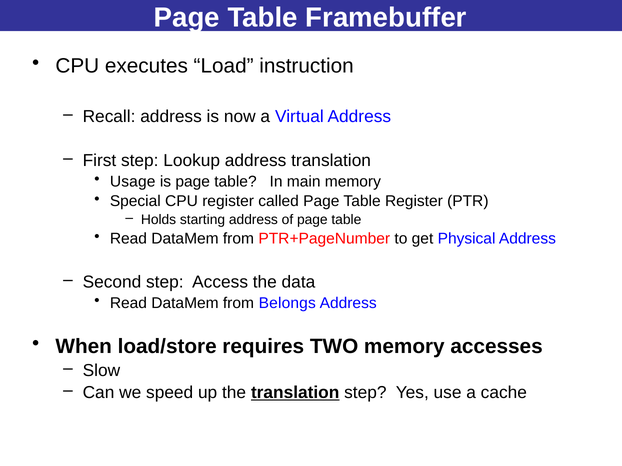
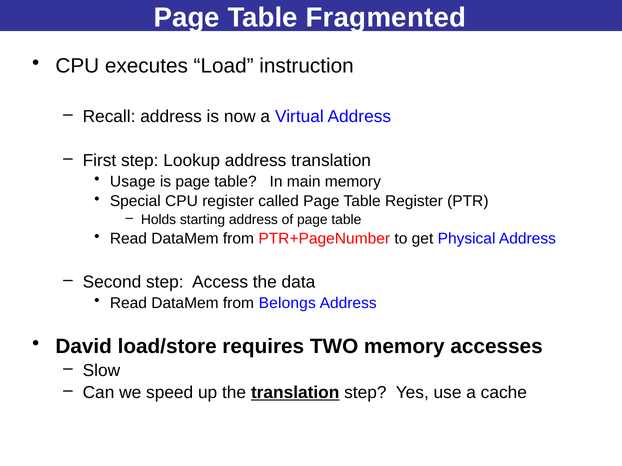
Framebuffer: Framebuffer -> Fragmented
When: When -> David
